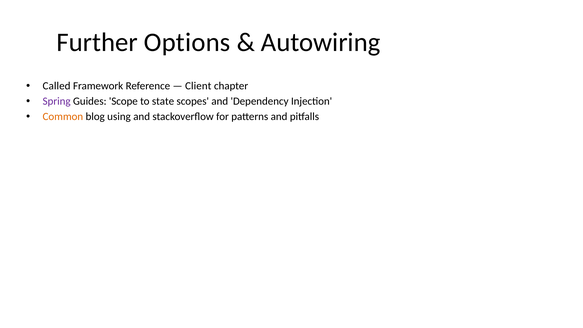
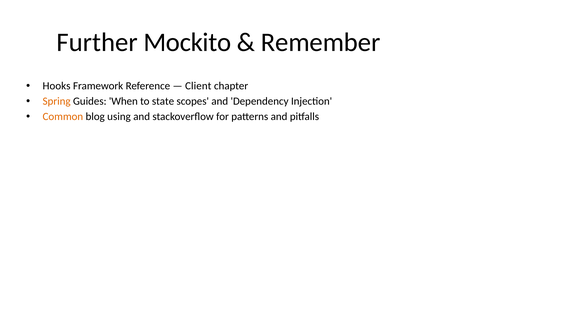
Options: Options -> Mockito
Autowiring: Autowiring -> Remember
Called: Called -> Hooks
Spring colour: purple -> orange
Scope: Scope -> When
